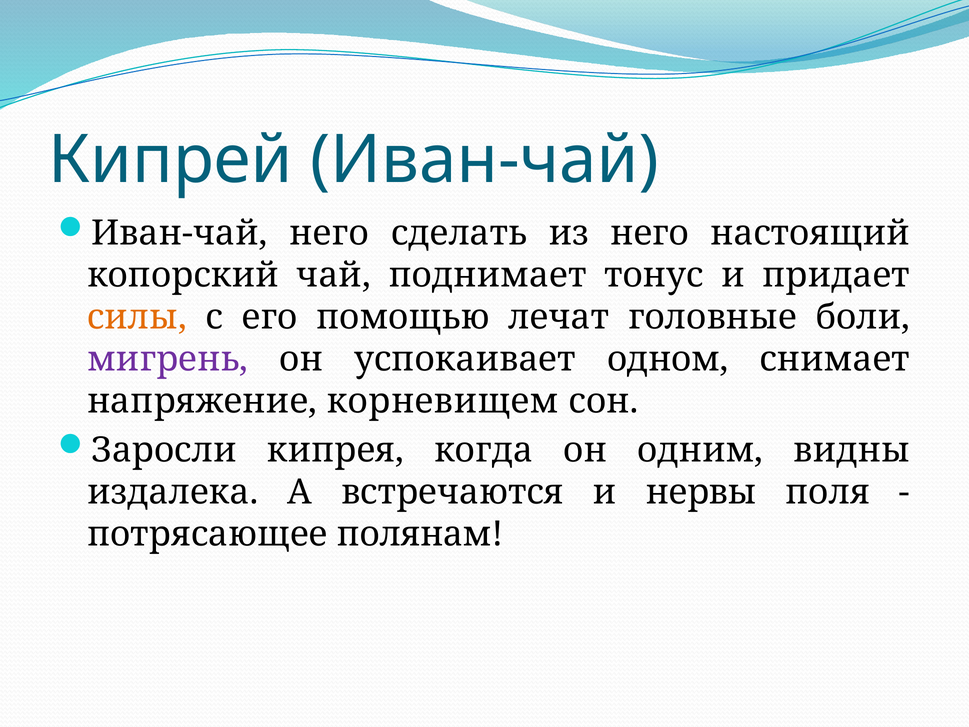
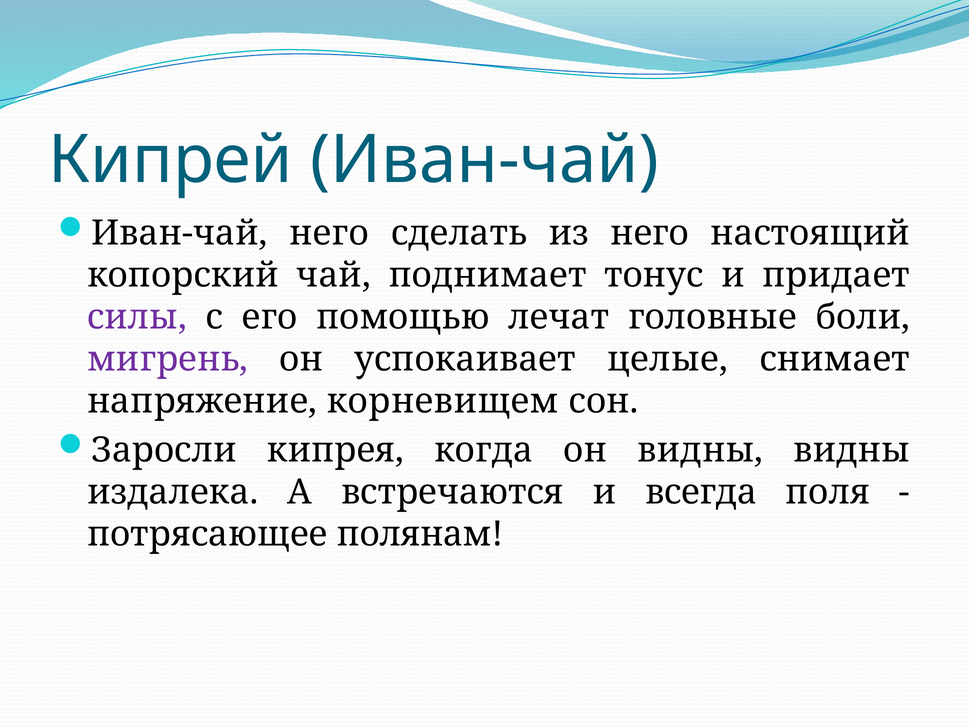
силы colour: orange -> purple
одном: одном -> целые
он одним: одним -> видны
нервы: нервы -> всегда
